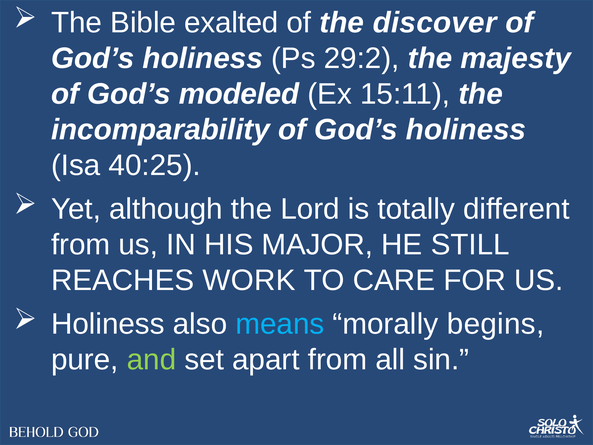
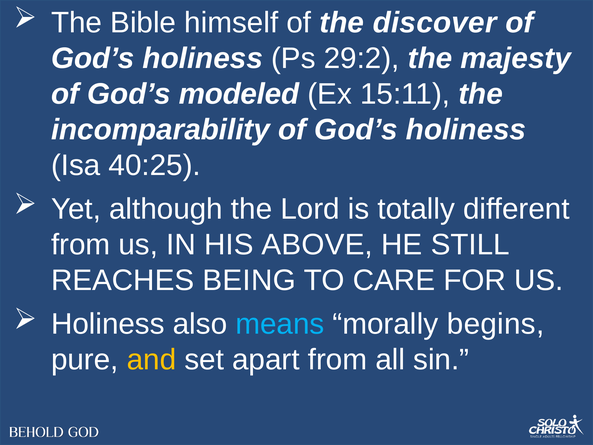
exalted: exalted -> himself
MAJOR: MAJOR -> ABOVE
WORK: WORK -> BEING
and colour: light green -> yellow
